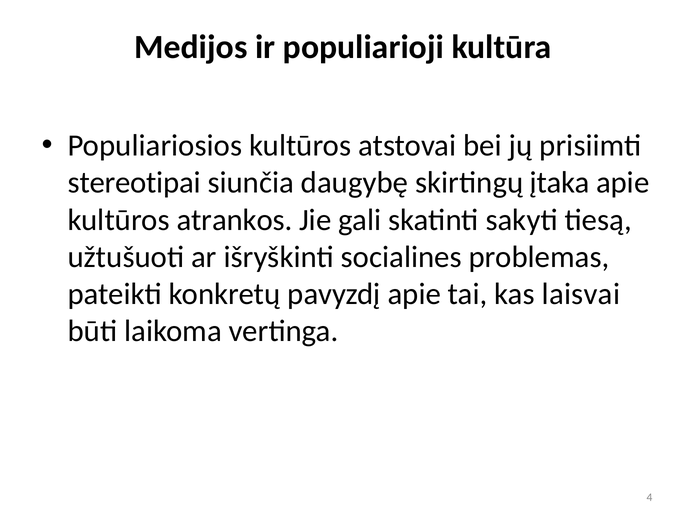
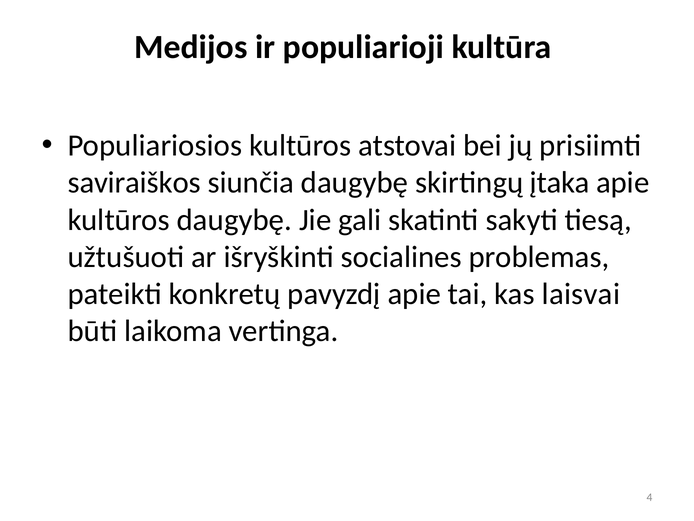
stereotipai: stereotipai -> saviraiškos
kultūros atrankos: atrankos -> daugybę
